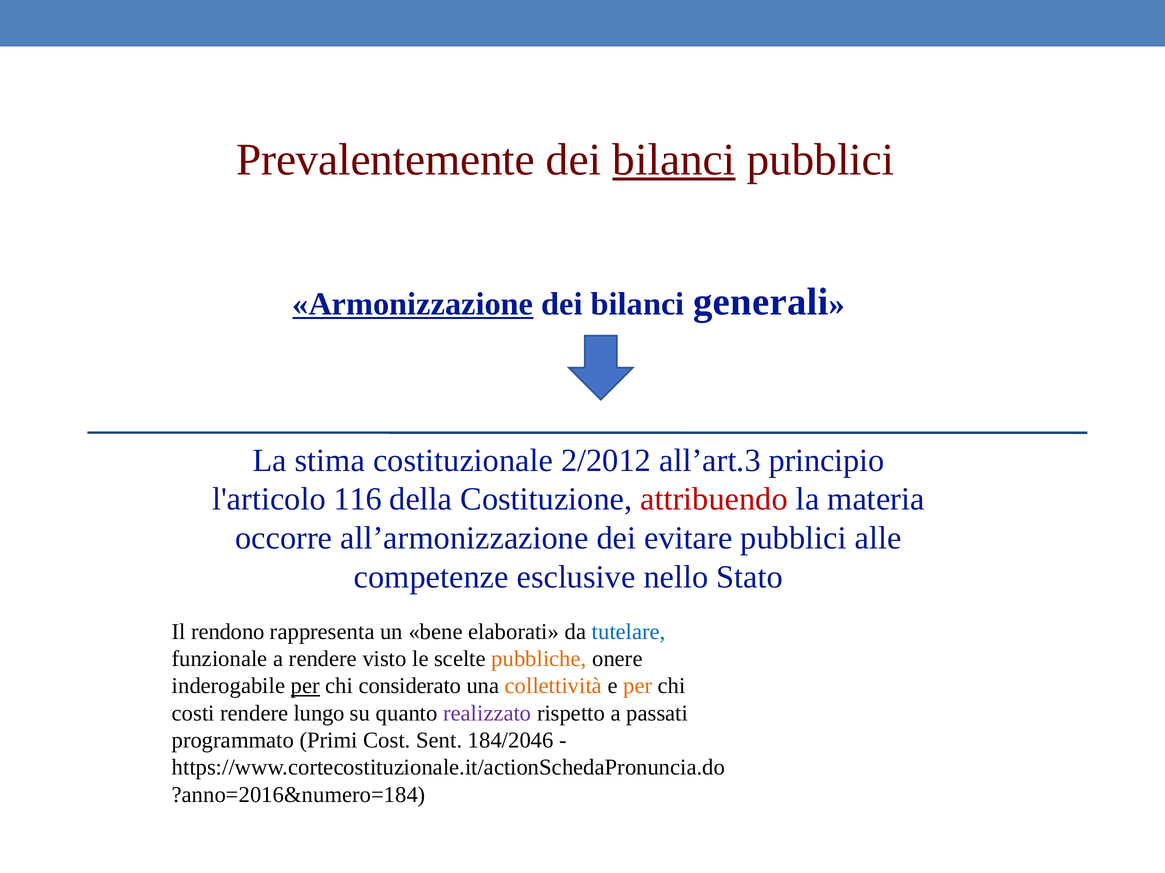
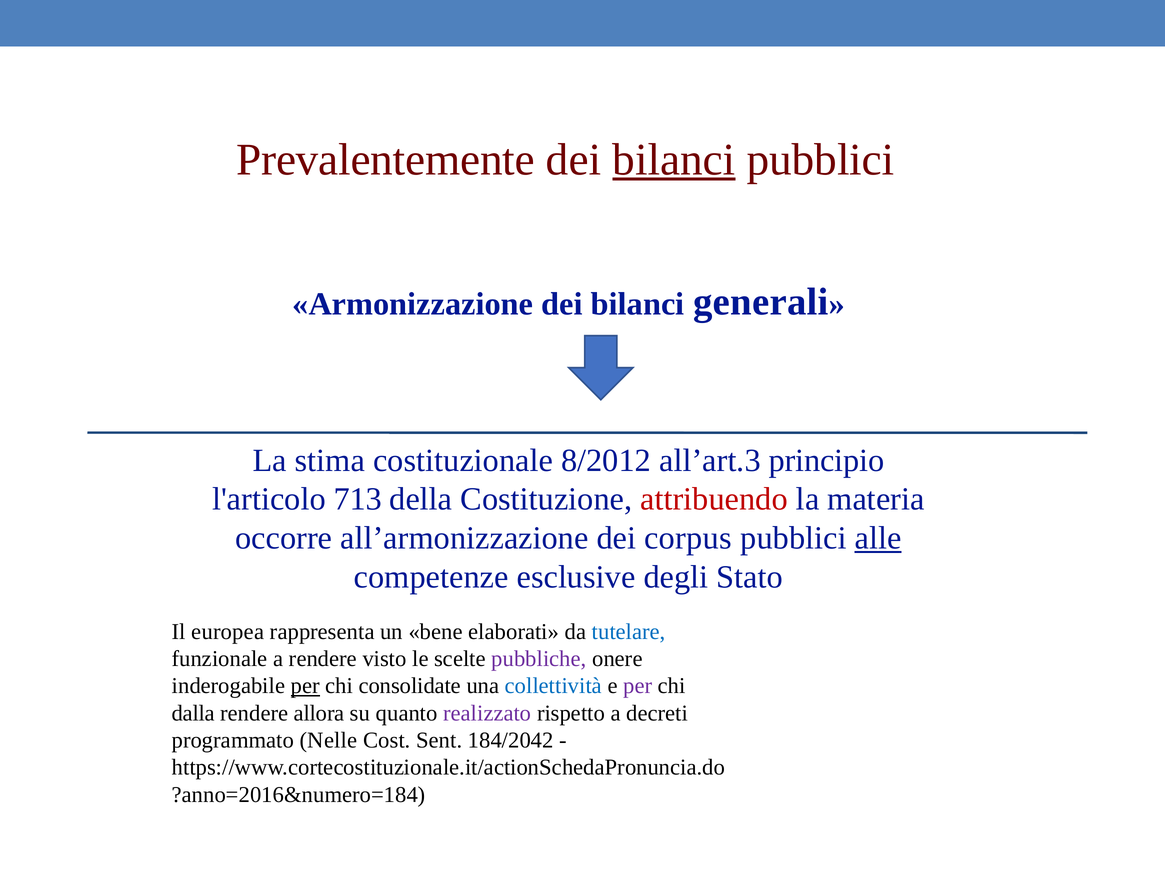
Armonizzazione underline: present -> none
2/2012: 2/2012 -> 8/2012
116: 116 -> 713
evitare: evitare -> corpus
alle underline: none -> present
nello: nello -> degli
rendono: rendono -> europea
pubbliche colour: orange -> purple
considerato: considerato -> consolidate
collettività colour: orange -> blue
per at (638, 686) colour: orange -> purple
costi: costi -> dalla
lungo: lungo -> allora
passati: passati -> decreti
Primi: Primi -> Nelle
184/2046: 184/2046 -> 184/2042
